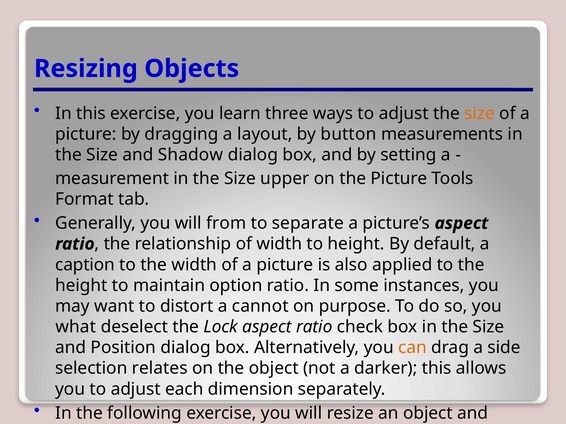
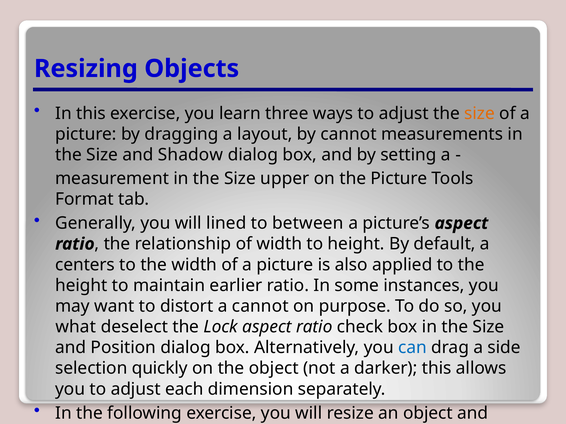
by button: button -> cannot
from: from -> lined
separate: separate -> between
caption: caption -> centers
option: option -> earlier
can colour: orange -> blue
relates: relates -> quickly
